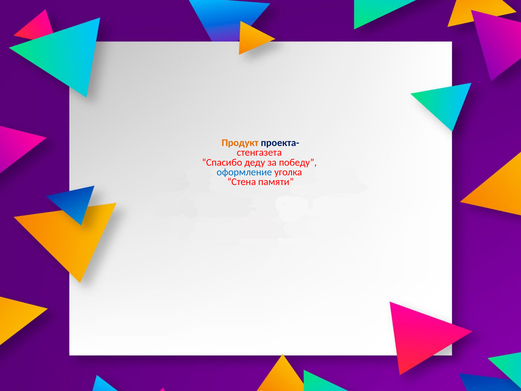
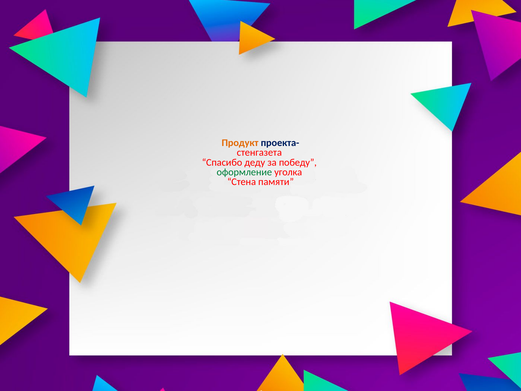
оформление colour: blue -> green
